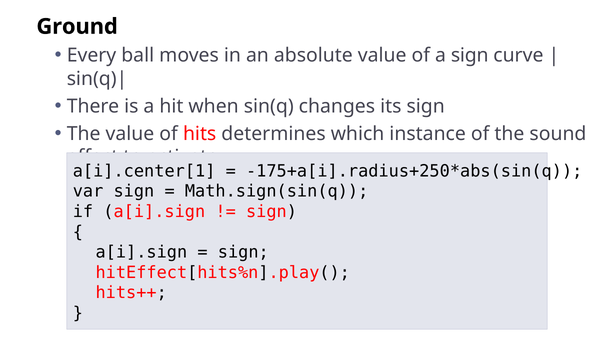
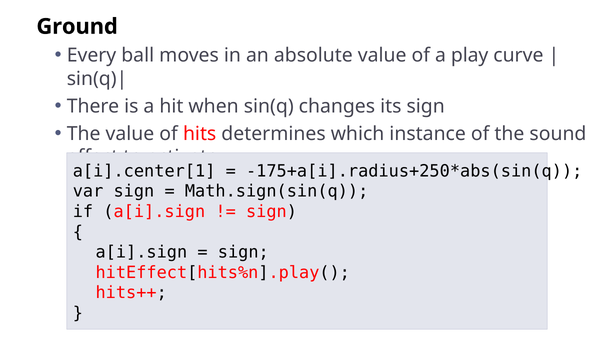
a sign: sign -> play
